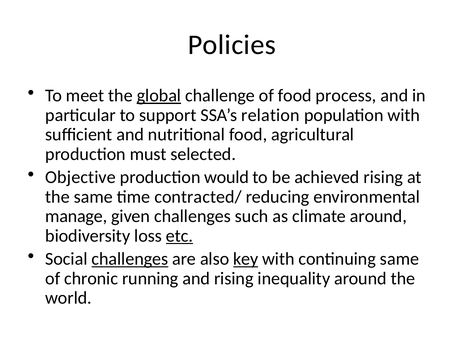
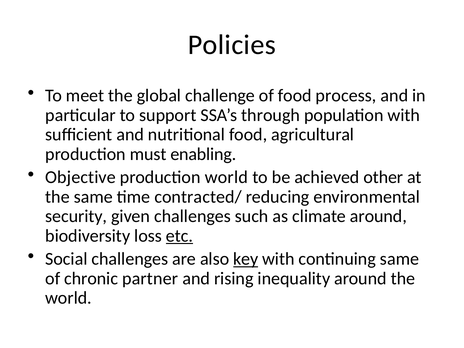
global underline: present -> none
relation: relation -> through
selected: selected -> enabling
production would: would -> world
achieved rising: rising -> other
manage: manage -> security
challenges at (130, 259) underline: present -> none
running: running -> partner
